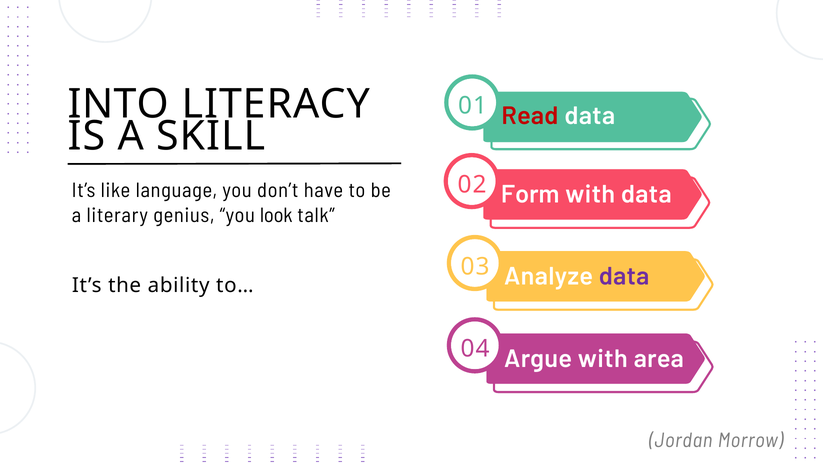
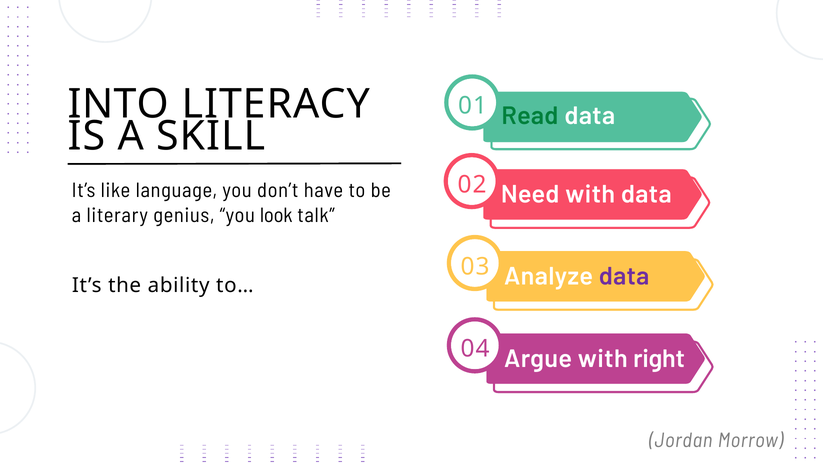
Read colour: red -> green
Form: Form -> Need
area: area -> right
